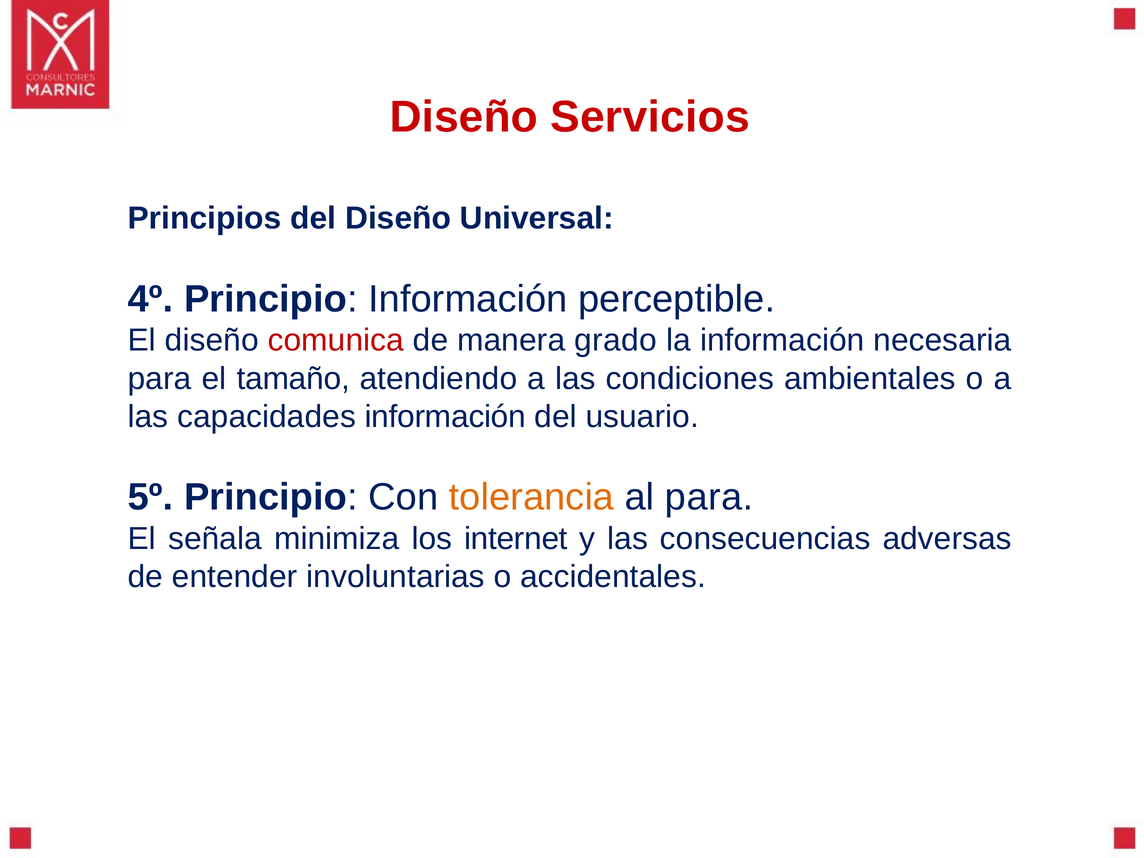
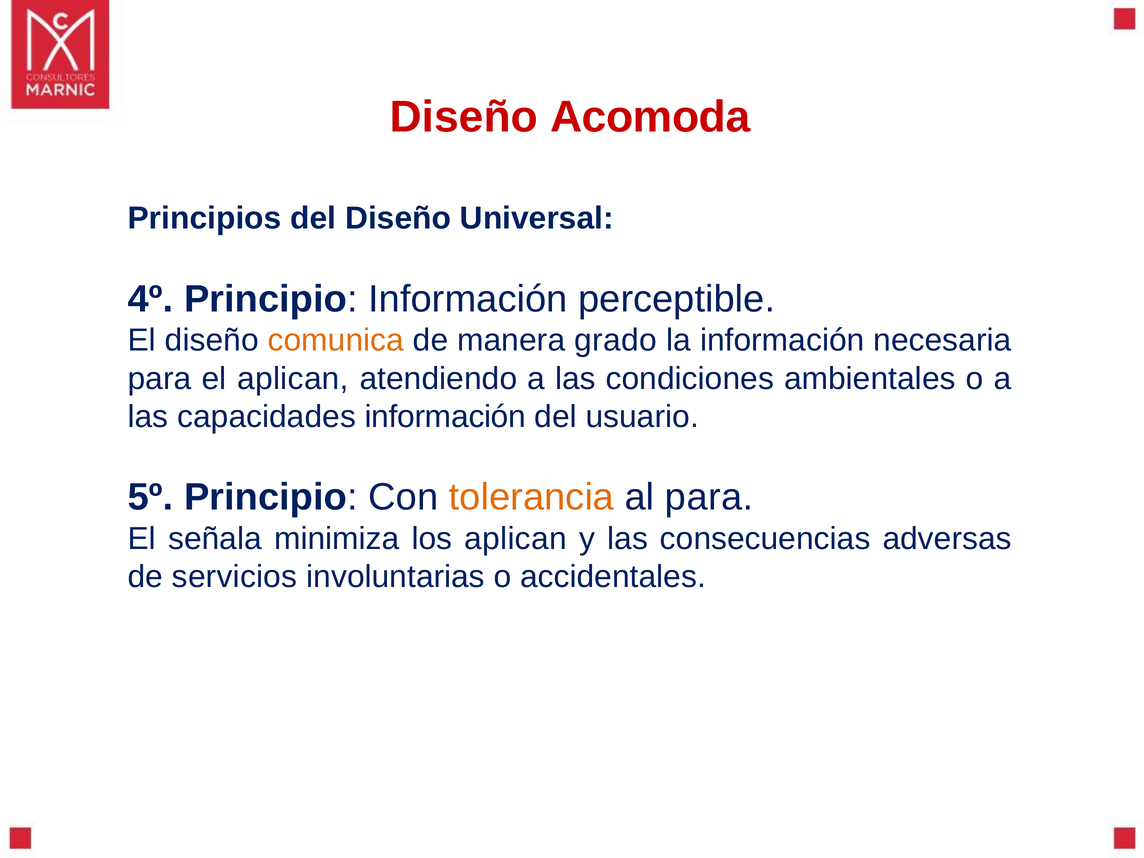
Servicios: Servicios -> Acomoda
comunica colour: red -> orange
el tamaño: tamaño -> aplican
los internet: internet -> aplican
entender: entender -> servicios
